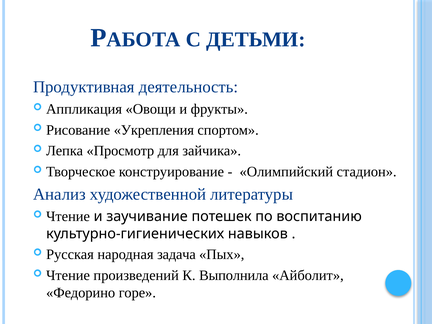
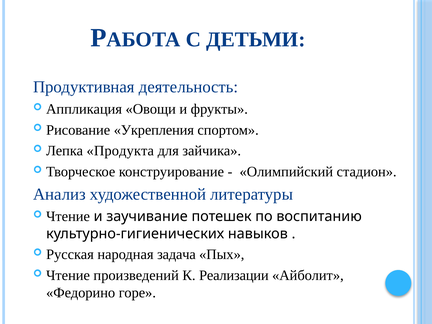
Просмотр: Просмотр -> Продукта
Выполнила: Выполнила -> Реализации
